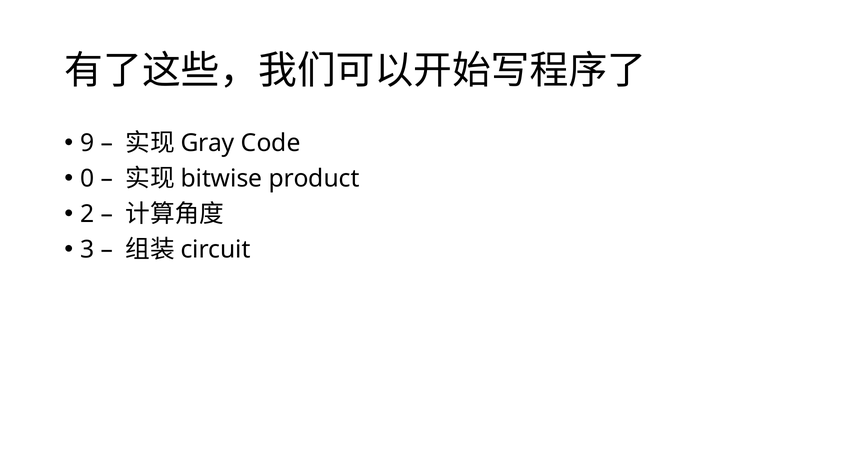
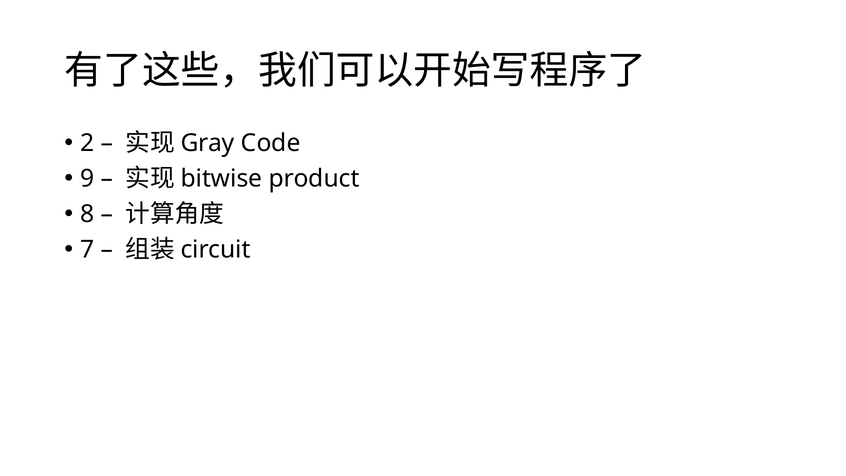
9: 9 -> 2
0: 0 -> 9
2: 2 -> 8
3: 3 -> 7
